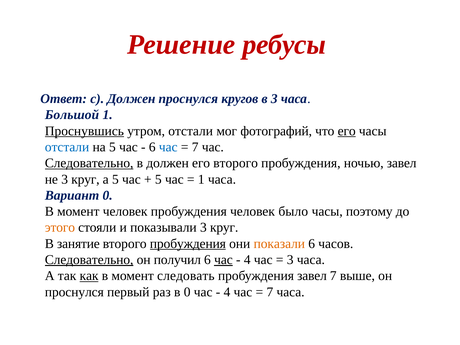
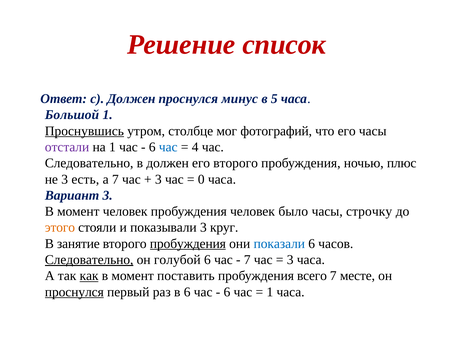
ребусы: ребусы -> список
кругов: кругов -> минус
в 3: 3 -> 5
утром отстали: отстали -> столбце
его at (347, 131) underline: present -> none
отстали at (67, 147) colour: blue -> purple
на 5: 5 -> 1
7 at (195, 147): 7 -> 4
Следовательно at (89, 163) underline: present -> none
ночью завел: завел -> плюс
не 3 круг: круг -> есть
а 5: 5 -> 7
5 at (158, 179): 5 -> 3
1 at (201, 179): 1 -> 0
Вариант 0: 0 -> 3
поэтому: поэтому -> строчку
показали colour: orange -> blue
получил: получил -> голубой
час at (223, 260) underline: present -> none
4 at (247, 260): 4 -> 7
следовать: следовать -> поставить
пробуждения завел: завел -> всего
выше: выше -> месте
проснулся at (74, 292) underline: none -> present
в 0: 0 -> 6
4 at (227, 292): 4 -> 6
7 at (270, 292): 7 -> 1
